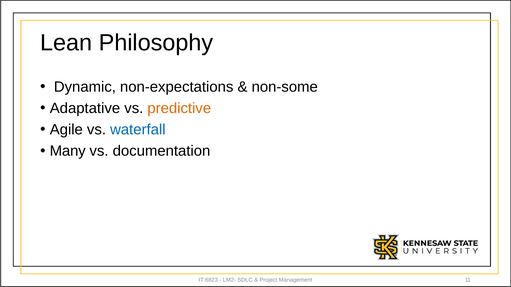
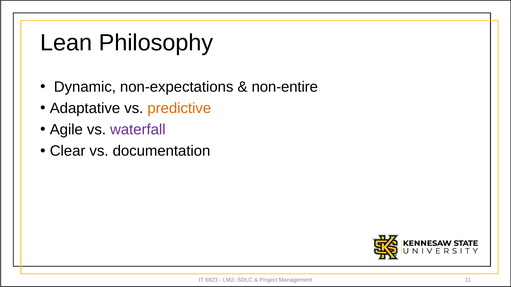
non-some: non-some -> non-entire
waterfall colour: blue -> purple
Many: Many -> Clear
